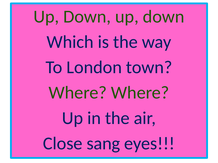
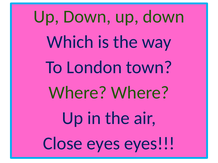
Close sang: sang -> eyes
